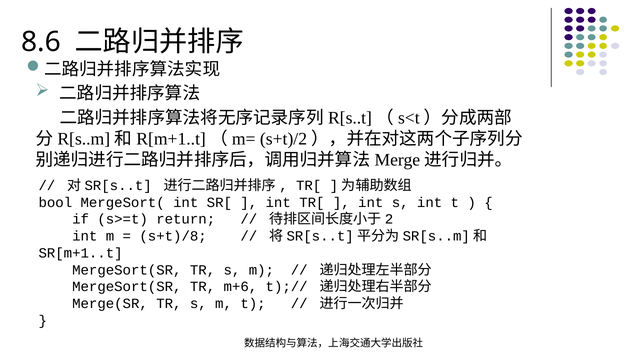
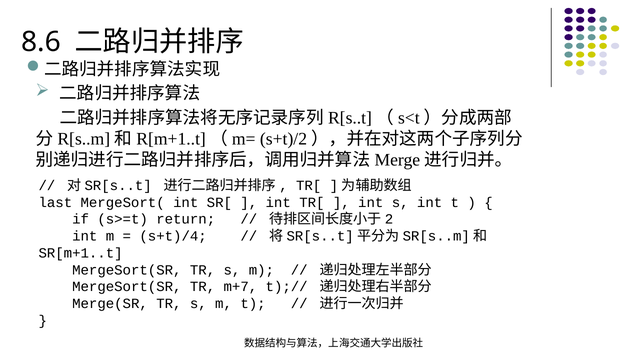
bool: bool -> last
s+t)/8: s+t)/8 -> s+t)/4
m+6: m+6 -> m+7
